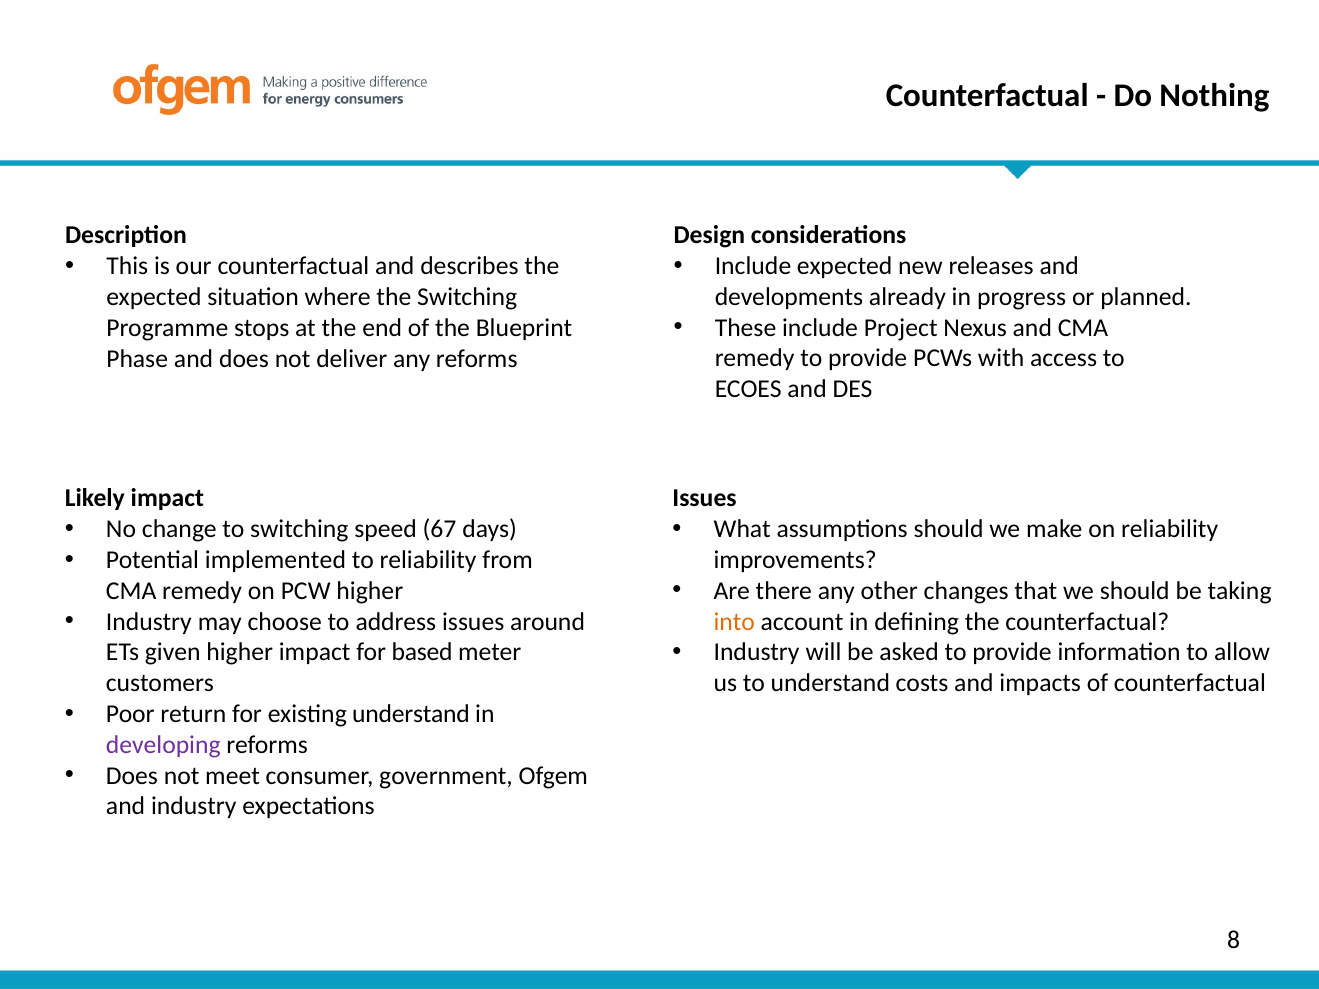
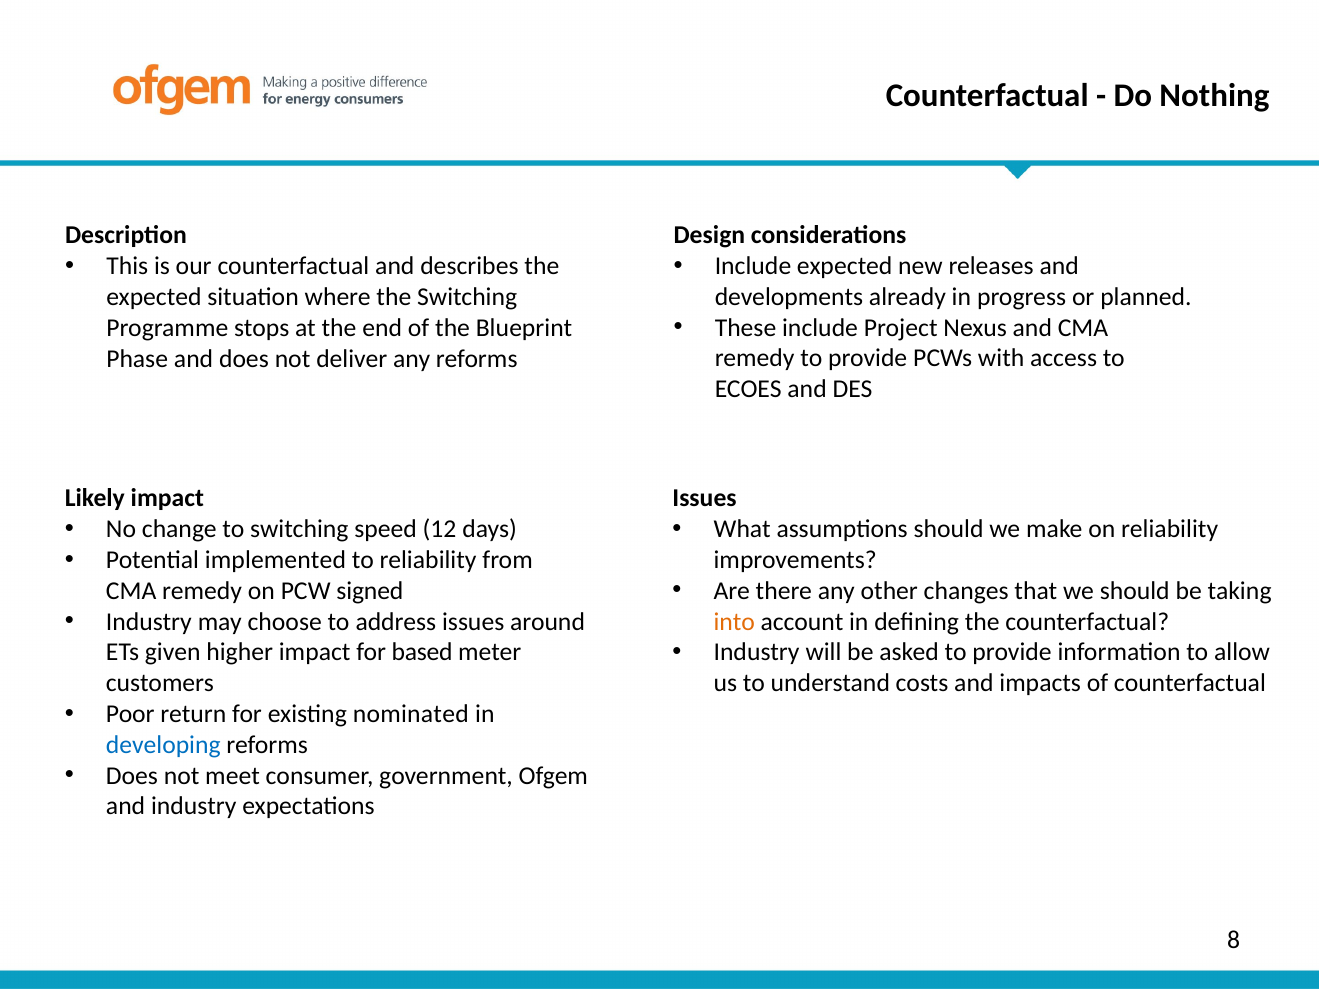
67: 67 -> 12
PCW higher: higher -> signed
existing understand: understand -> nominated
developing colour: purple -> blue
